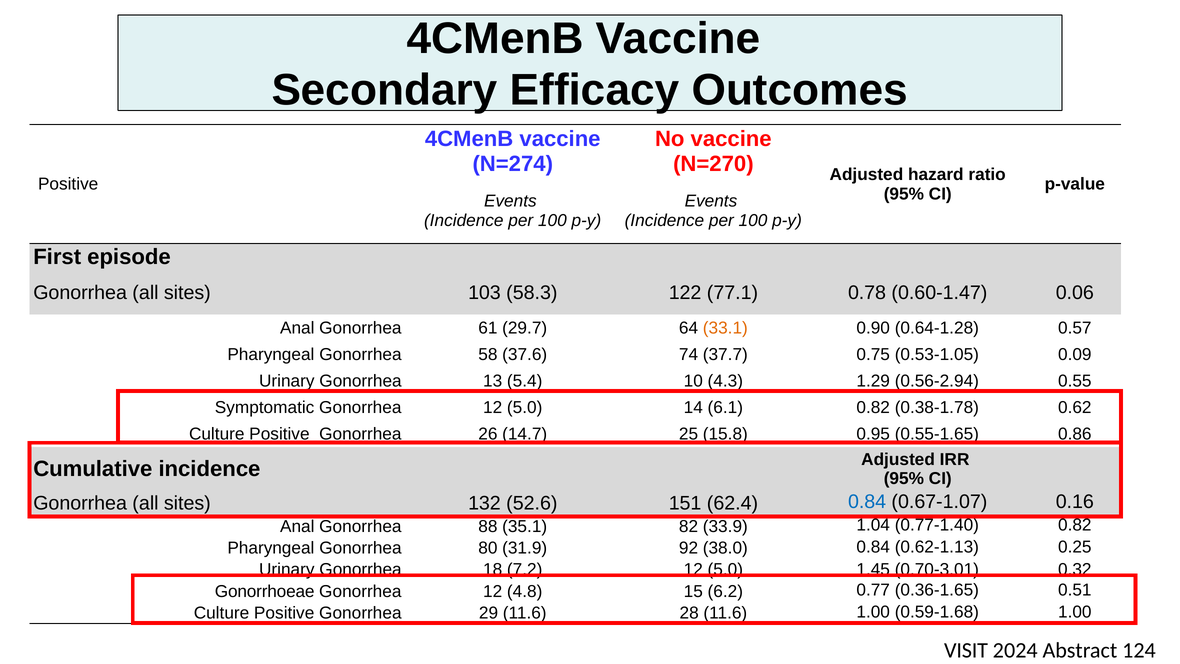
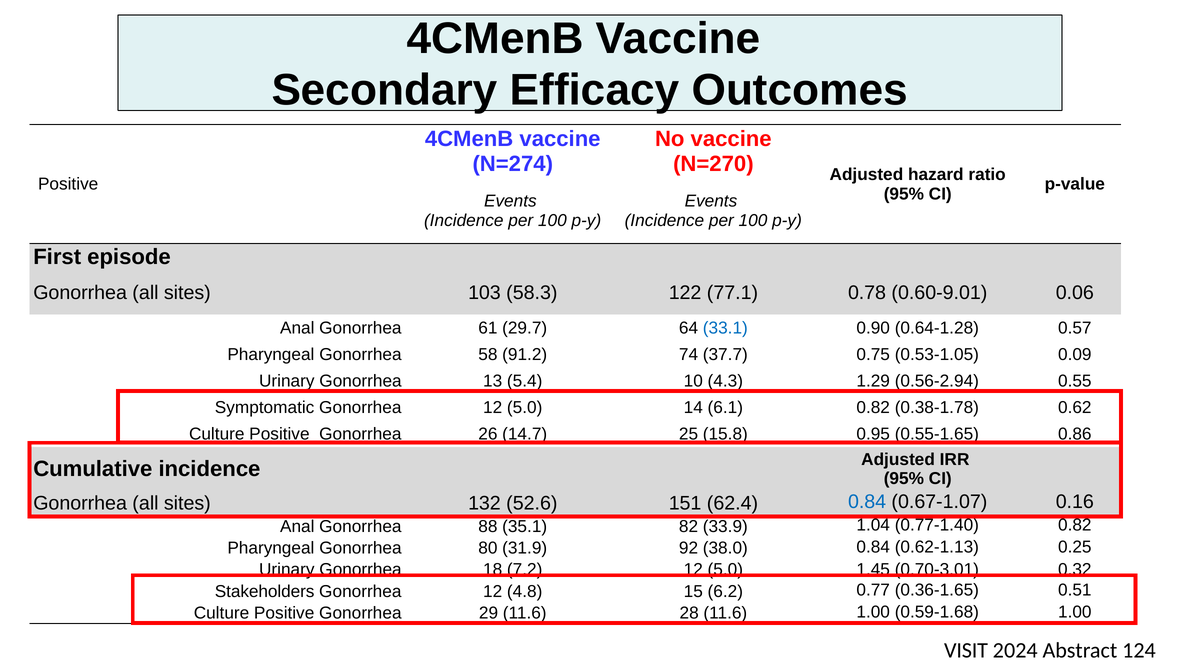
0.60-1.47: 0.60-1.47 -> 0.60-9.01
33.1 colour: orange -> blue
37.6: 37.6 -> 91.2
Gonorrhoeae: Gonorrhoeae -> Stakeholders
